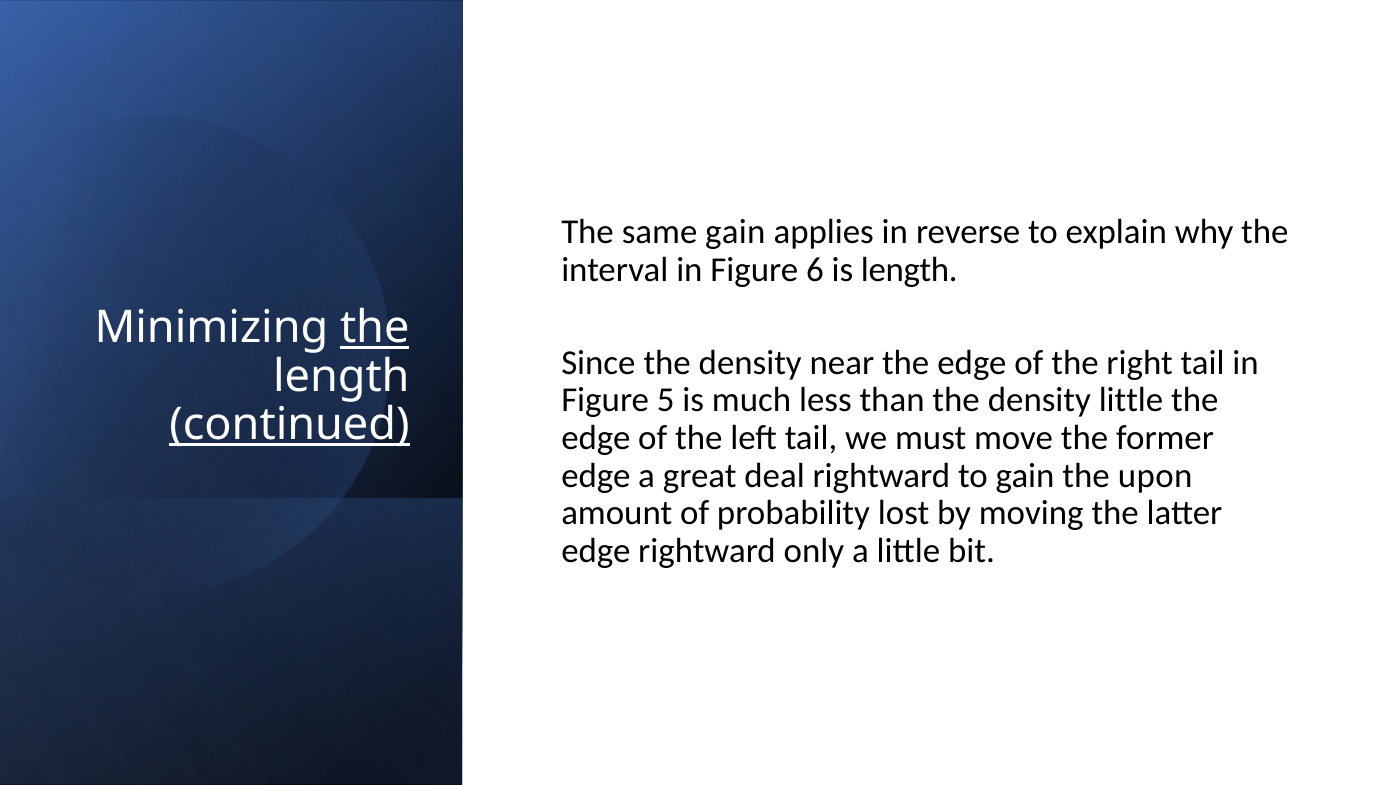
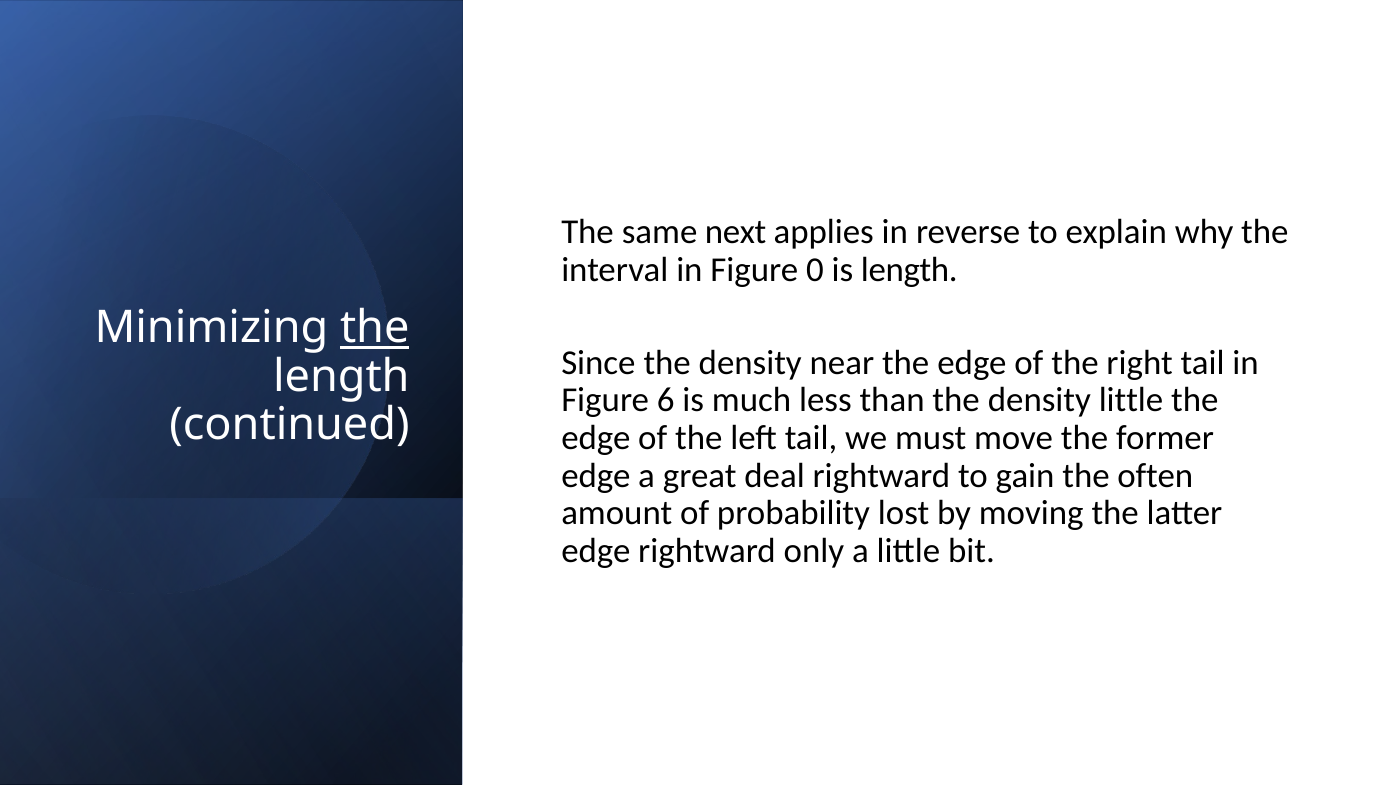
same gain: gain -> next
6: 6 -> 0
5: 5 -> 6
continued underline: present -> none
upon: upon -> often
